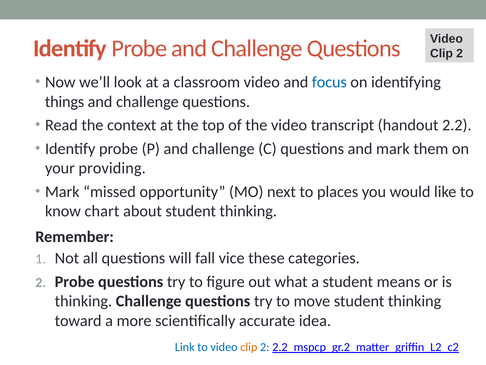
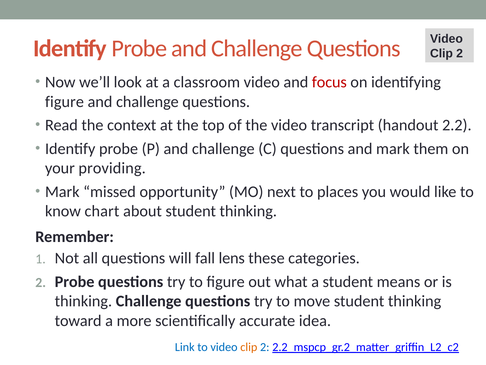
focus colour: blue -> red
things at (65, 102): things -> figure
vice: vice -> lens
